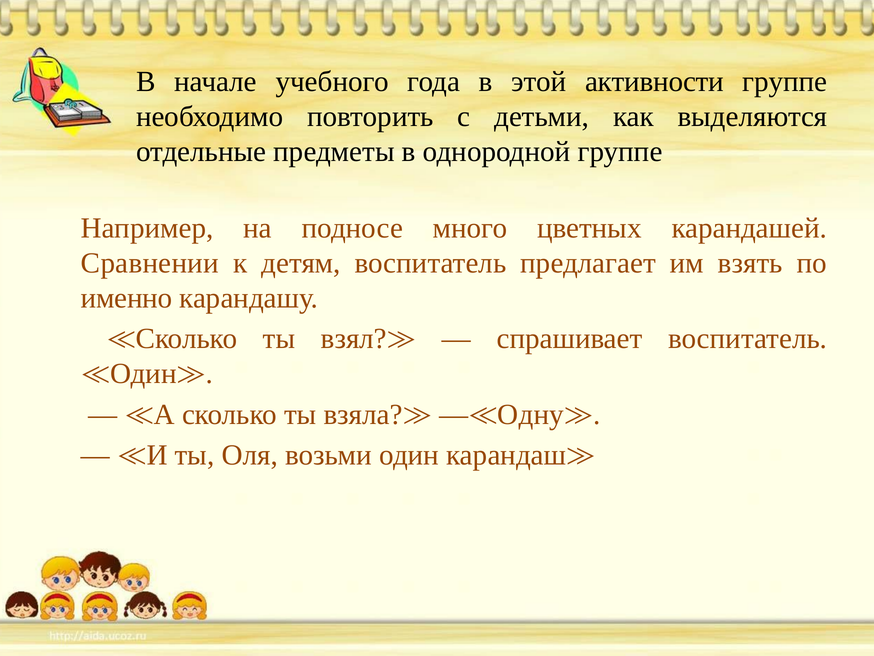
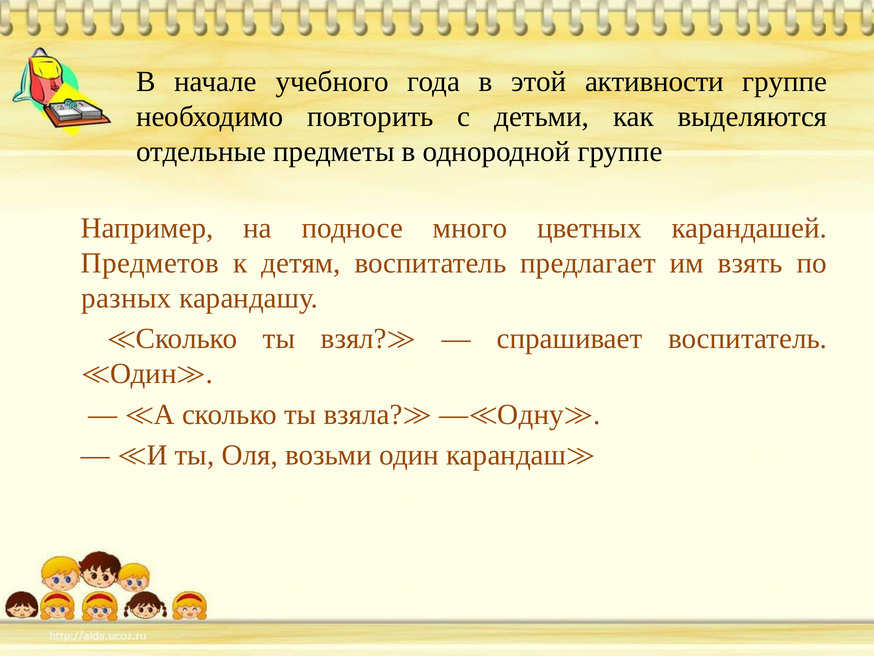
Сравнении: Сравнении -> Предметов
именно: именно -> разных
